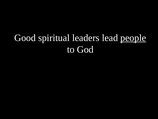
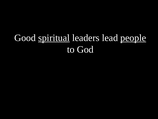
spiritual underline: none -> present
